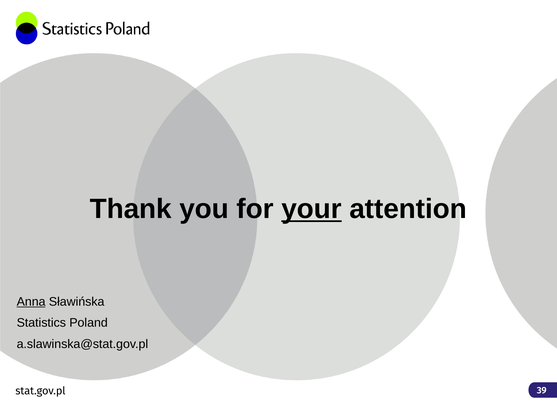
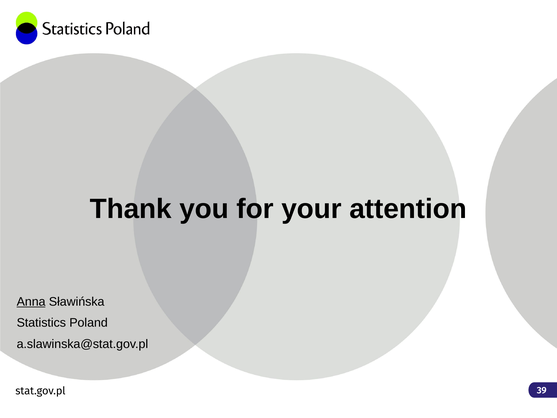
your underline: present -> none
